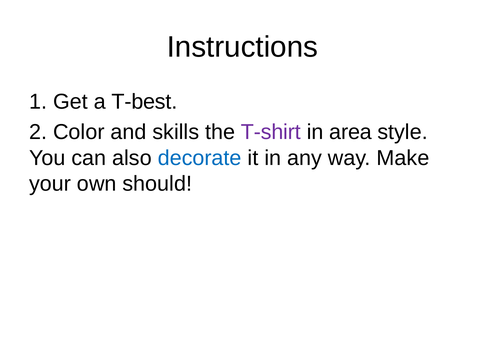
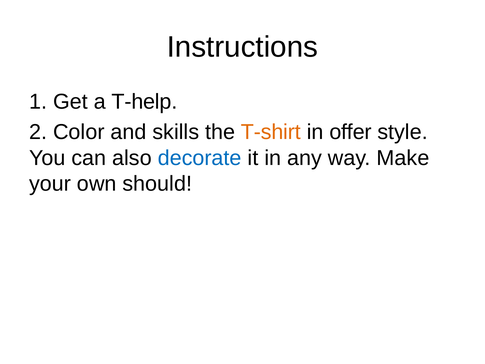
T-best: T-best -> T-help
T-shirt colour: purple -> orange
area: area -> offer
